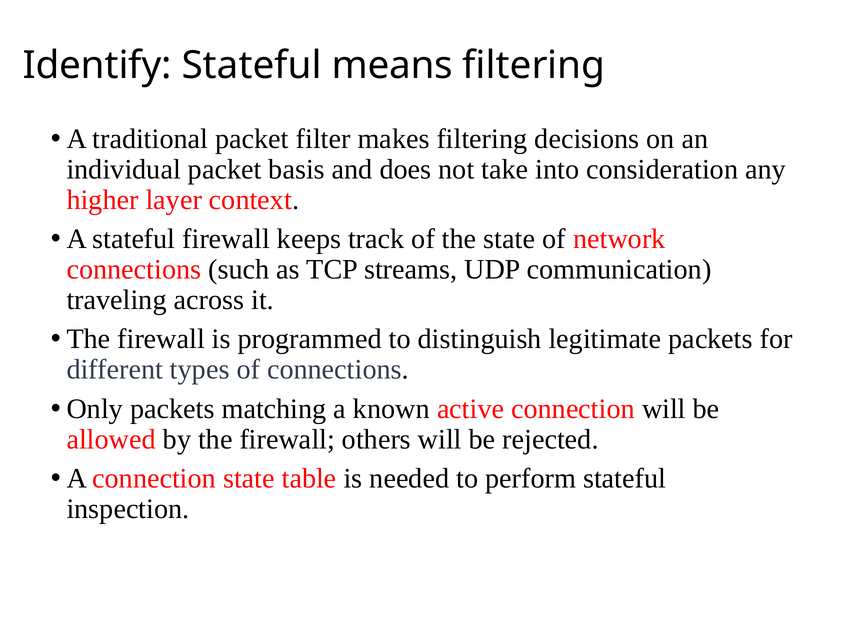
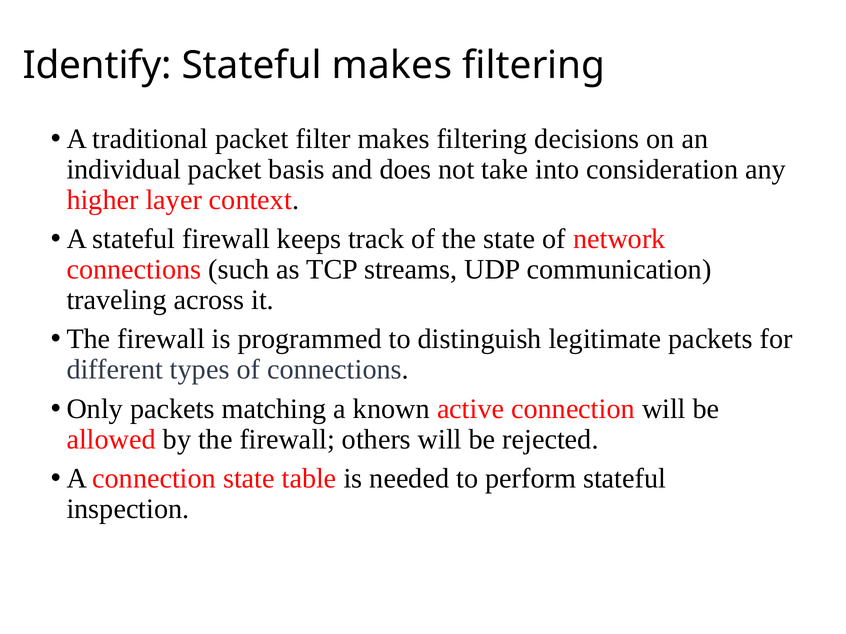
Stateful means: means -> makes
